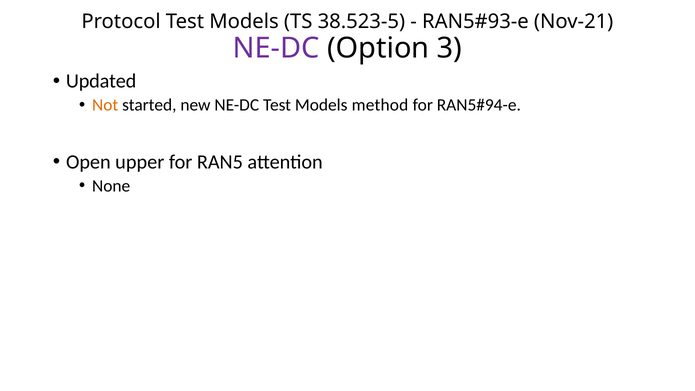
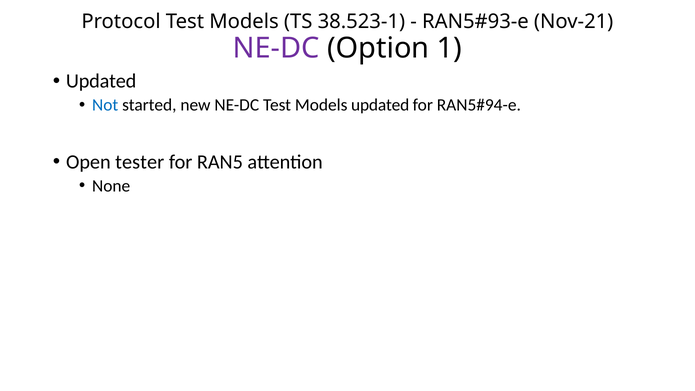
38.523-5: 38.523-5 -> 38.523-1
3: 3 -> 1
Not colour: orange -> blue
Models method: method -> updated
upper: upper -> tester
